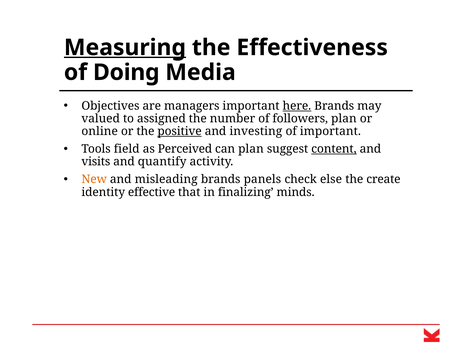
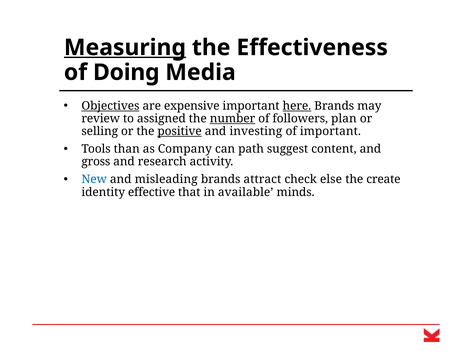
Objectives underline: none -> present
managers: managers -> expensive
valued: valued -> review
number underline: none -> present
online: online -> selling
field: field -> than
Perceived: Perceived -> Company
can plan: plan -> path
content underline: present -> none
visits: visits -> gross
quantify: quantify -> research
New colour: orange -> blue
panels: panels -> attract
finalizing: finalizing -> available
